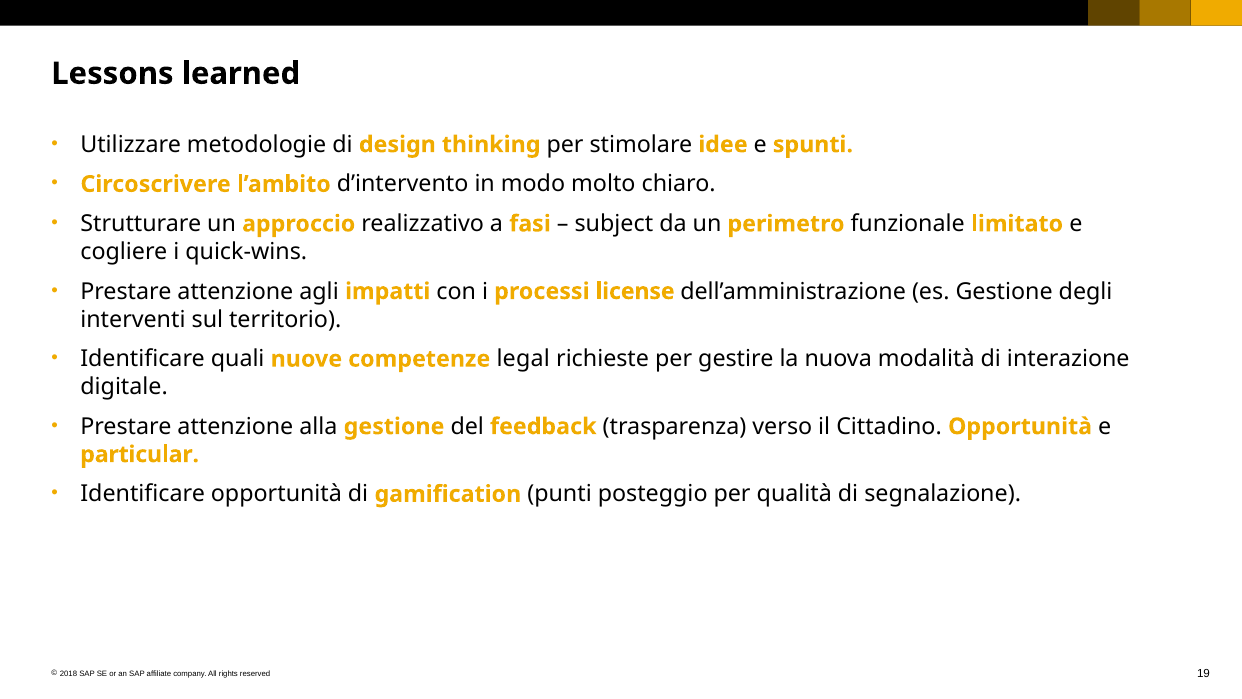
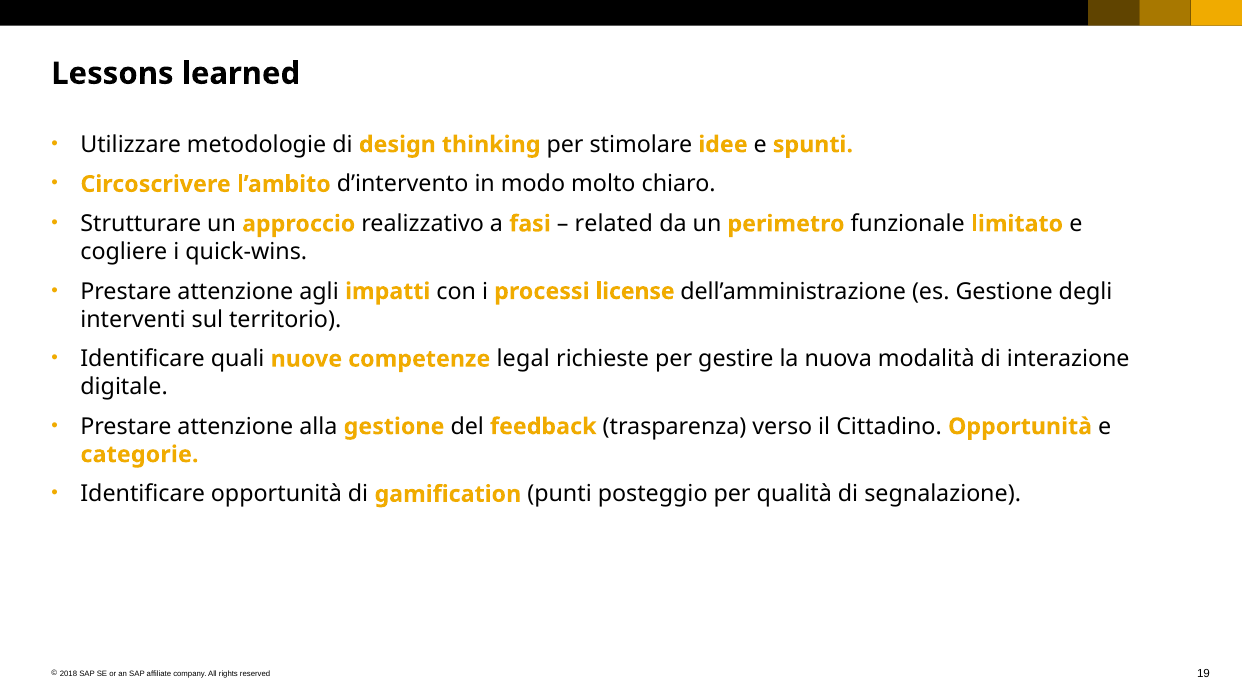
subject: subject -> related
particular: particular -> categorie
